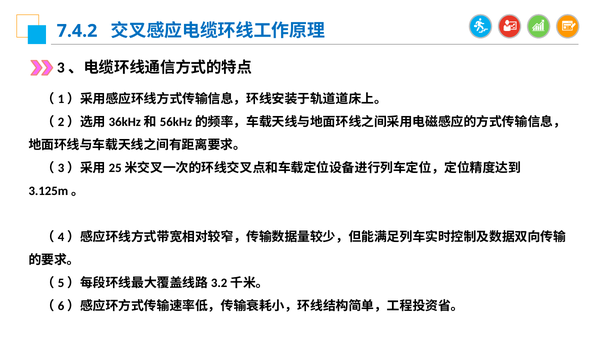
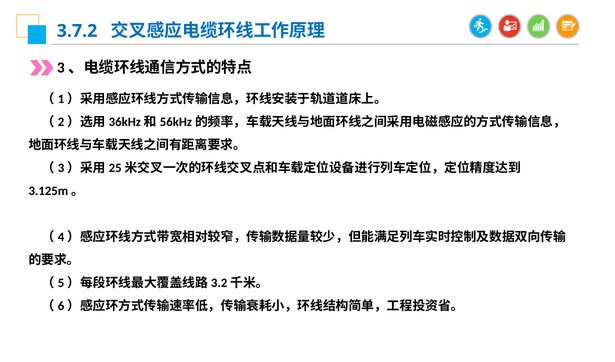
7.4.2: 7.4.2 -> 3.7.2
